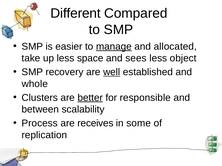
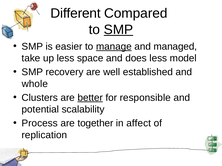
SMP at (118, 30) underline: none -> present
allocated: allocated -> managed
sees: sees -> does
object: object -> model
well underline: present -> none
between: between -> potential
receives: receives -> together
some: some -> affect
